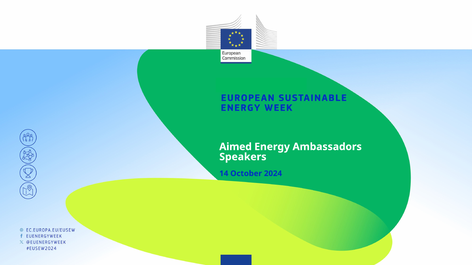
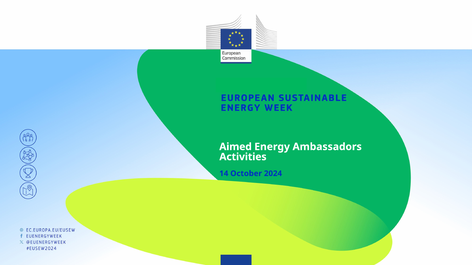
Speakers: Speakers -> Activities
